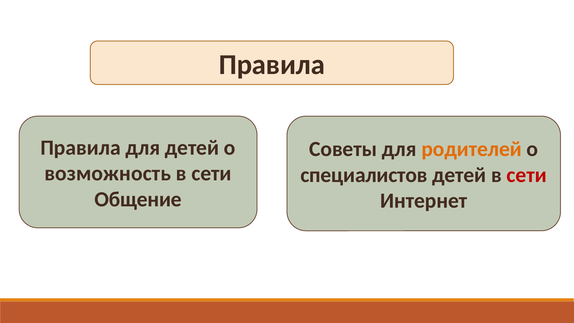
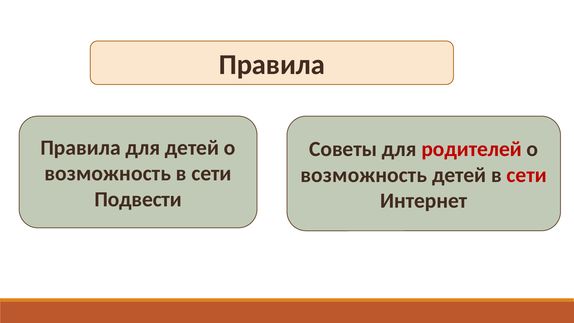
родителей colour: orange -> red
специалистов at (364, 175): специалистов -> возможность
Общение: Общение -> Подвести
